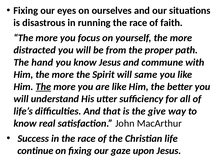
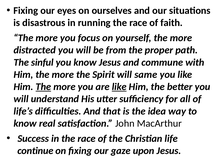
hand: hand -> sinful
like at (119, 87) underline: none -> present
give: give -> idea
